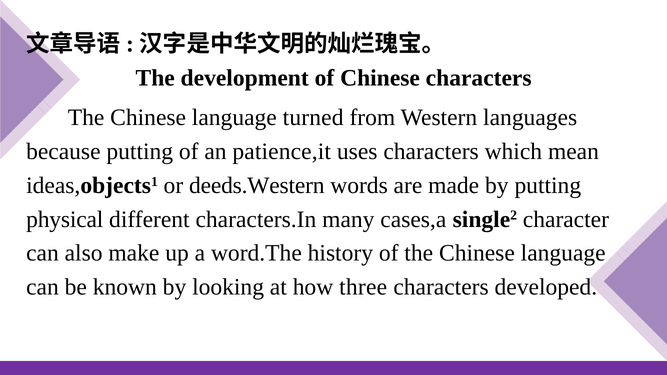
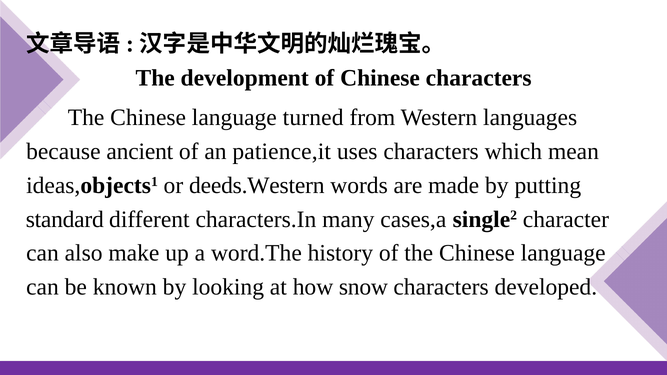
because putting: putting -> ancient
physical: physical -> standard
three: three -> snow
